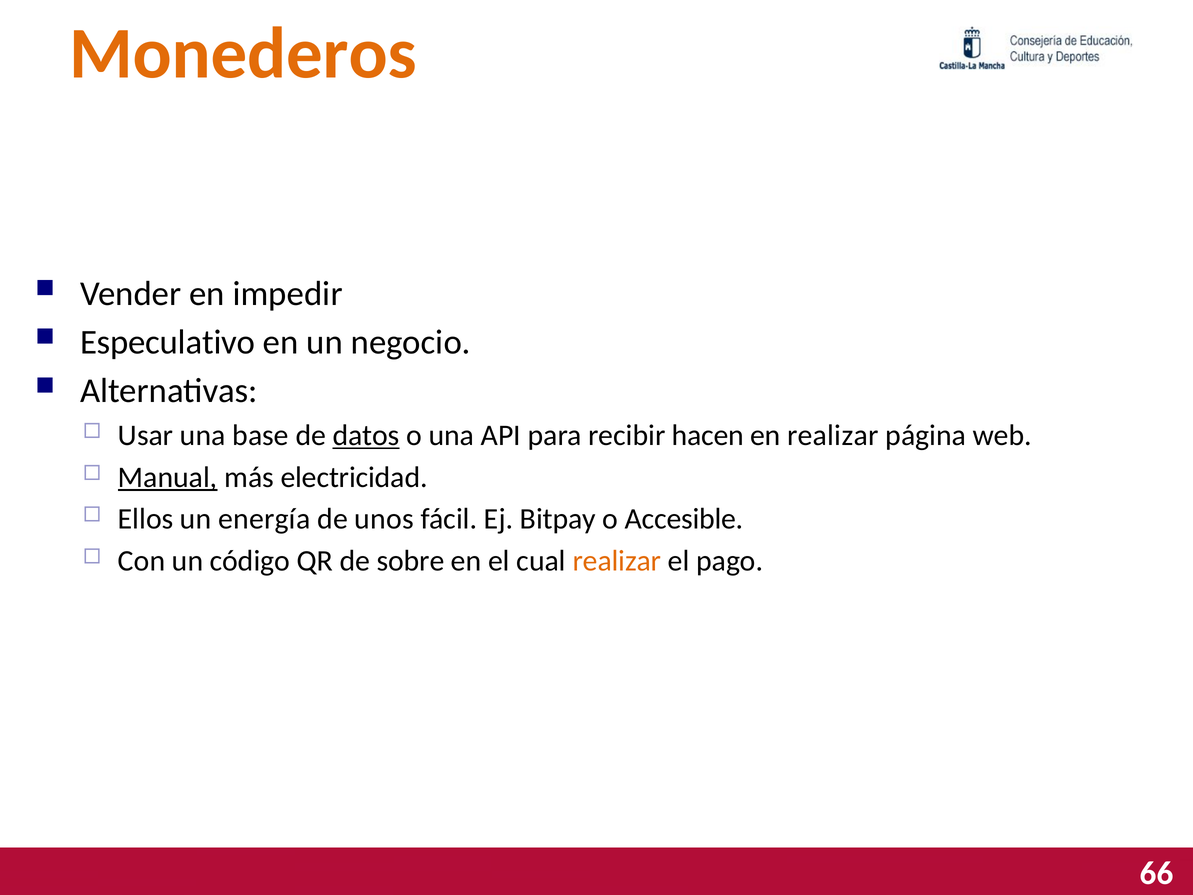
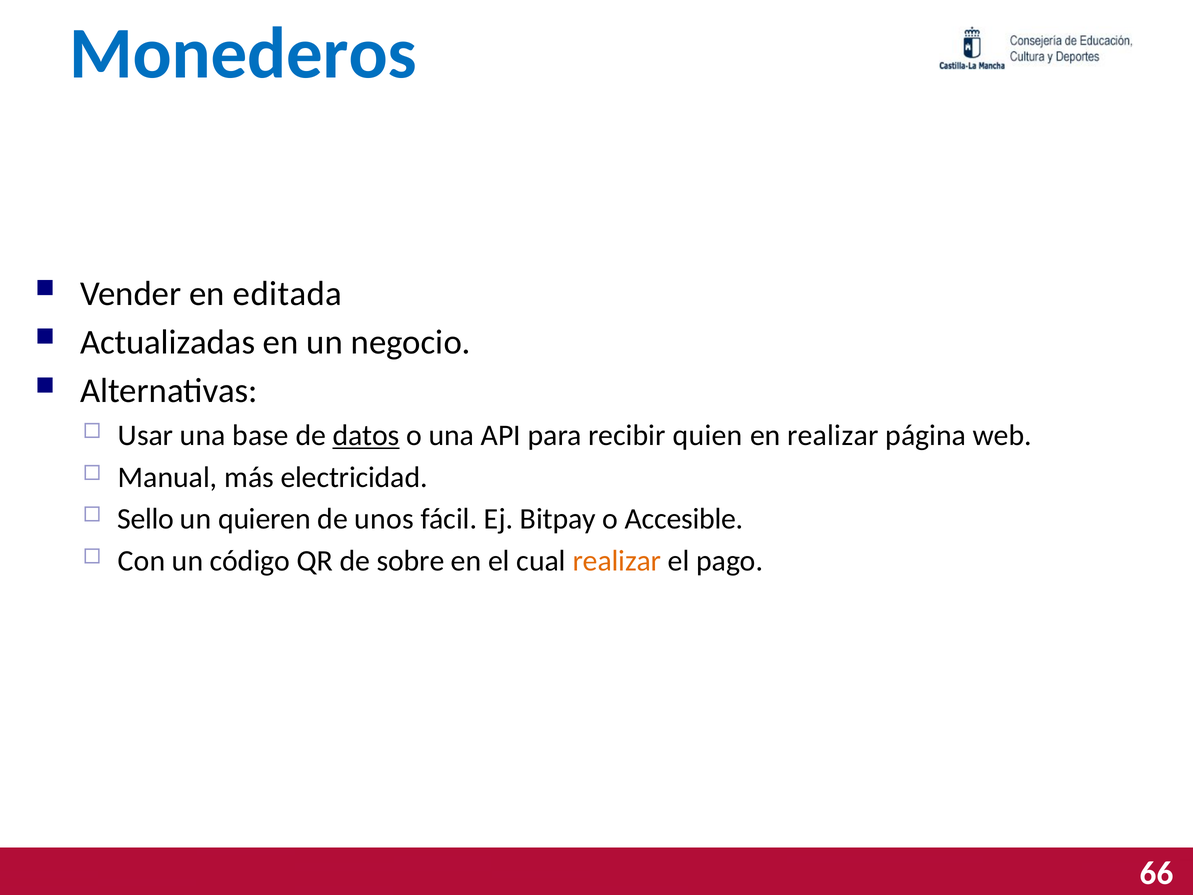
Monederos colour: orange -> blue
impedir: impedir -> editada
Especulativo: Especulativo -> Actualizadas
hacen: hacen -> quien
Manual underline: present -> none
Ellos: Ellos -> Sello
energía: energía -> quieren
